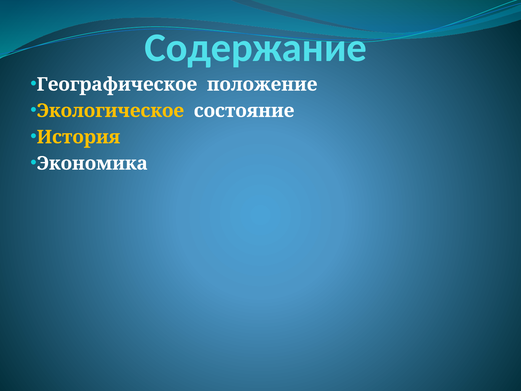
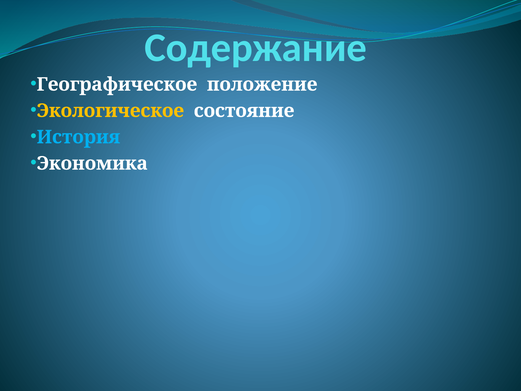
История colour: yellow -> light blue
